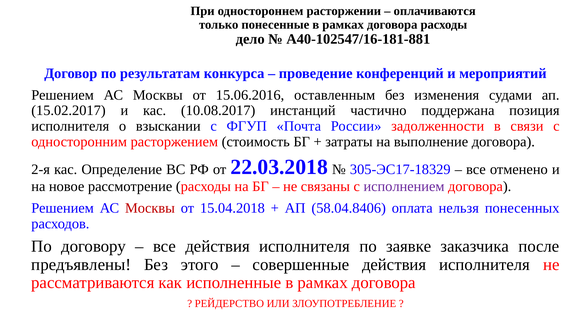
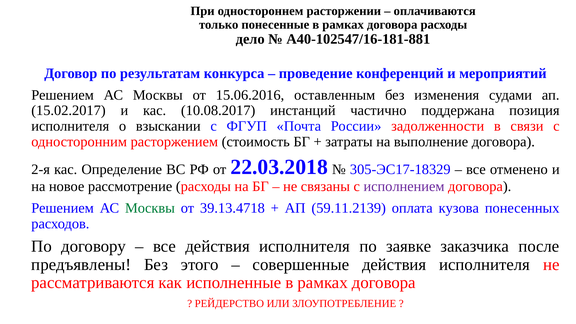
Москвы at (150, 208) colour: red -> green
15.04.2018: 15.04.2018 -> 39.13.4718
58.04.8406: 58.04.8406 -> 59.11.2139
нельзя: нельзя -> кузова
